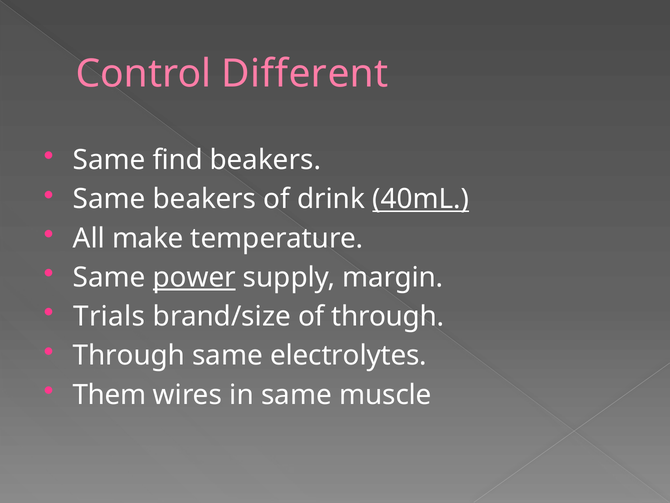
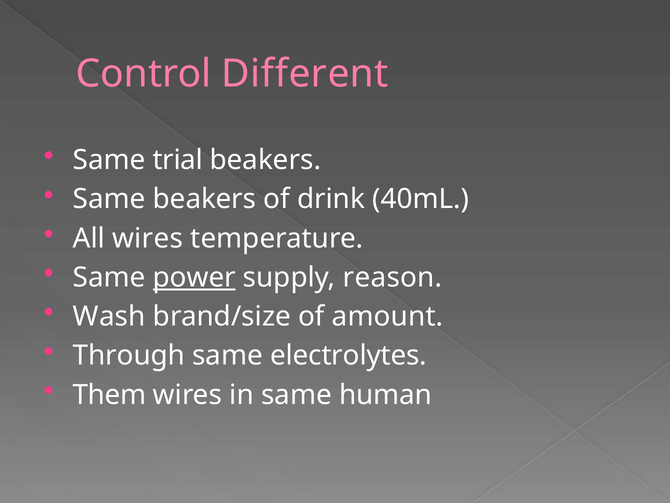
find: find -> trial
40mL underline: present -> none
All make: make -> wires
margin: margin -> reason
Trials: Trials -> Wash
of through: through -> amount
muscle: muscle -> human
